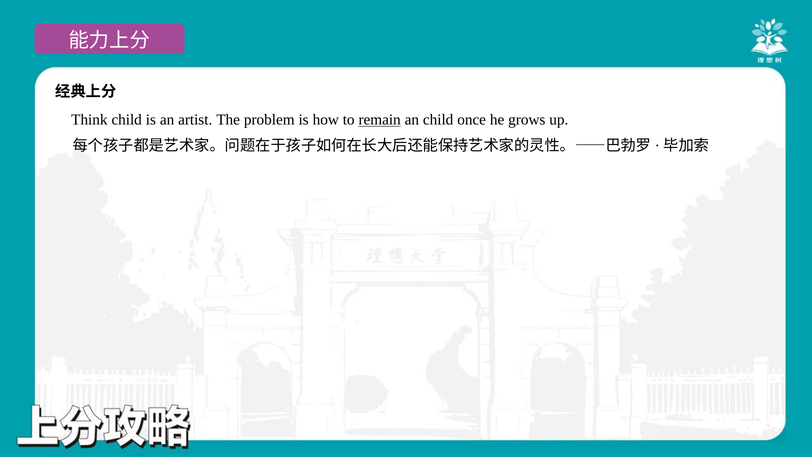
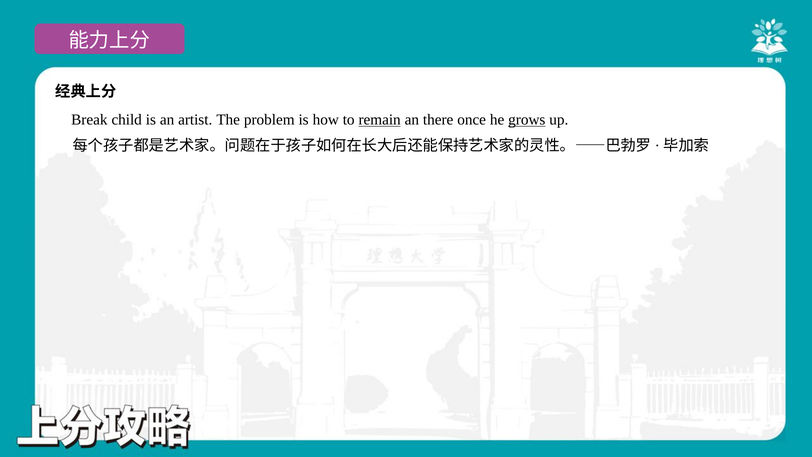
Think: Think -> Break
an child: child -> there
grows underline: none -> present
